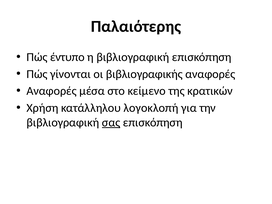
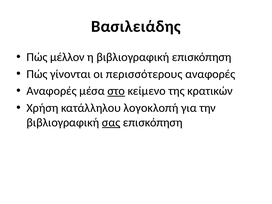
Παλαιότερης: Παλαιότερης -> Βασιλειάδης
έντυπο: έντυπο -> μέλλον
βιβλιογραφικής: βιβλιογραφικής -> περισσότερους
στο underline: none -> present
